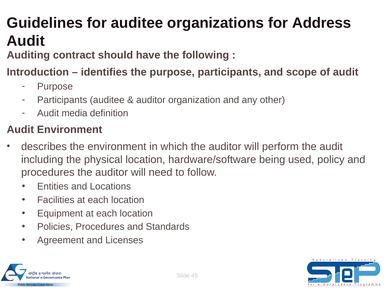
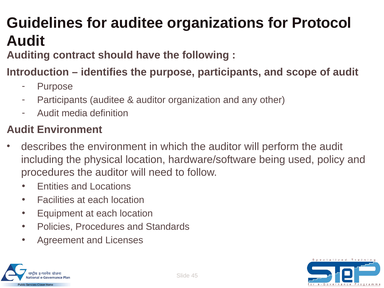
Address: Address -> Protocol
